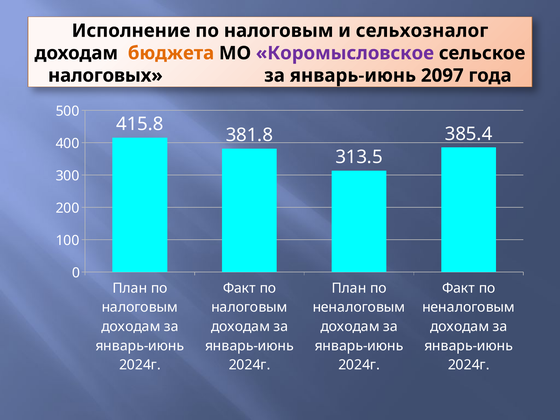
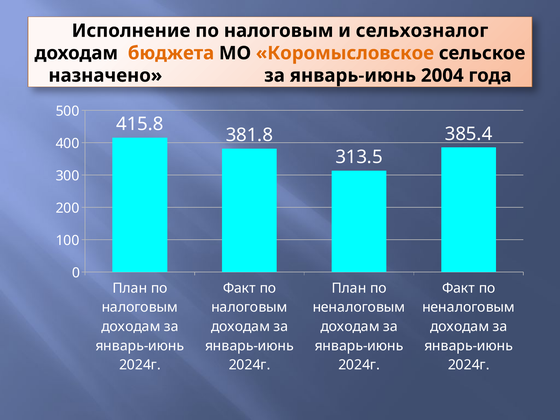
Коромысловское colour: purple -> orange
налоговых: налоговых -> назначено
2097: 2097 -> 2004
